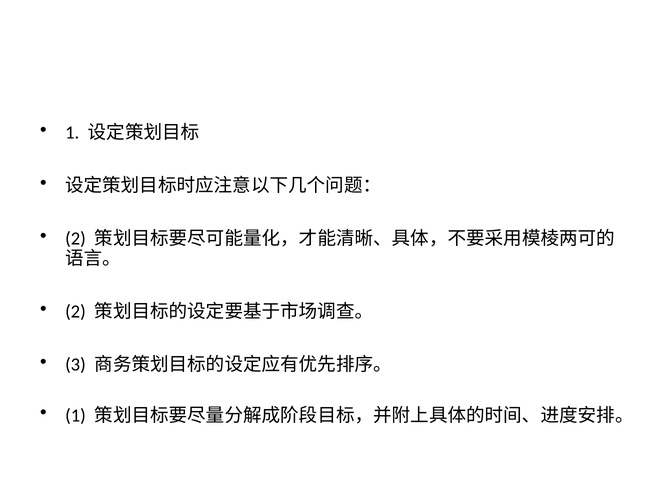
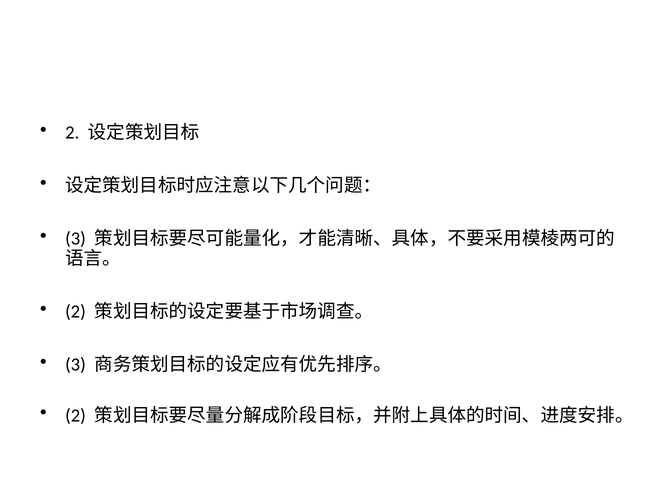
1 at (72, 133): 1 -> 2
2 at (75, 239): 2 -> 3
1 at (75, 415): 1 -> 2
